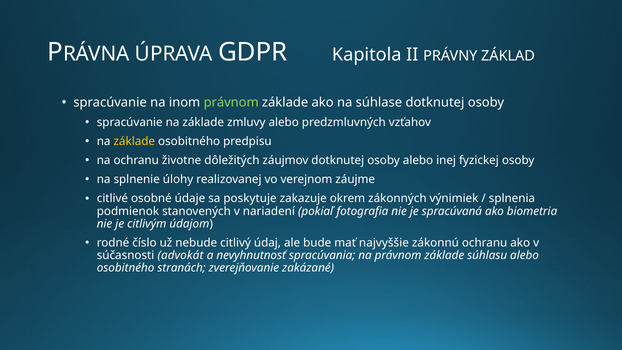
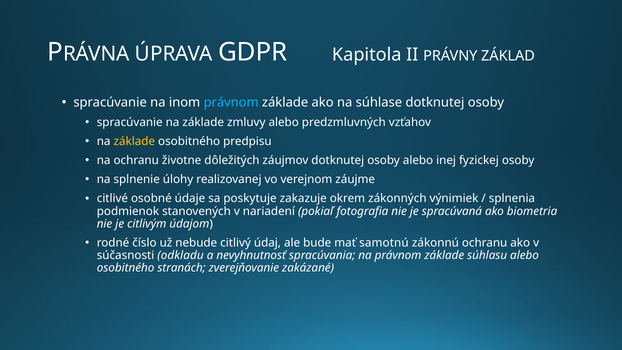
právnom at (231, 102) colour: light green -> light blue
najvyššie: najvyššie -> samotnú
advokát: advokát -> odkladu
